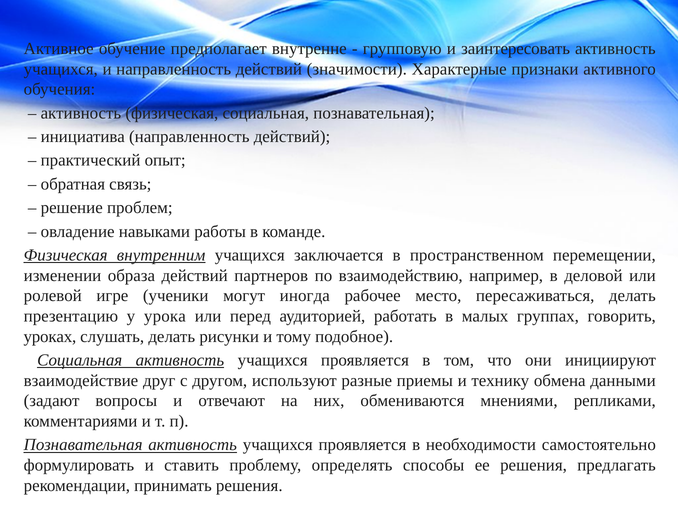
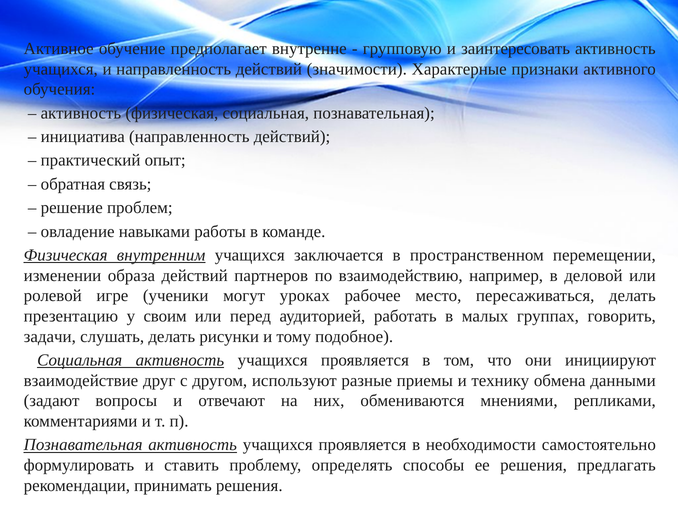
иногда: иногда -> уроках
урока: урока -> своим
уроках: уроках -> задачи
